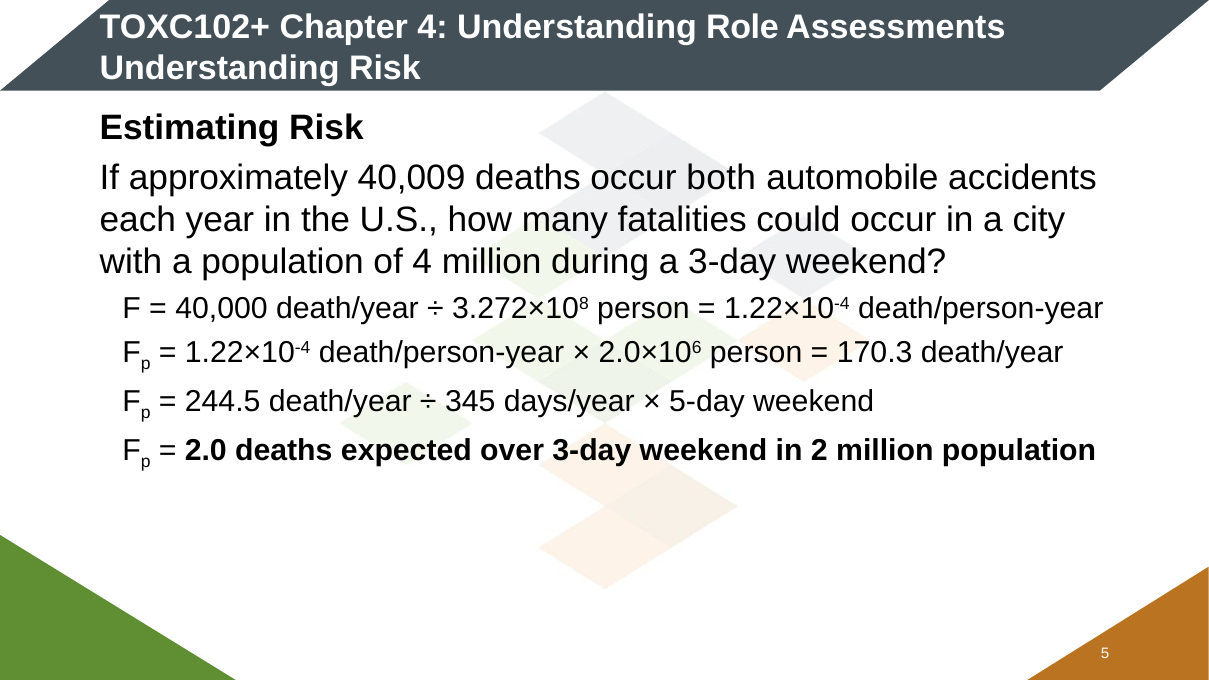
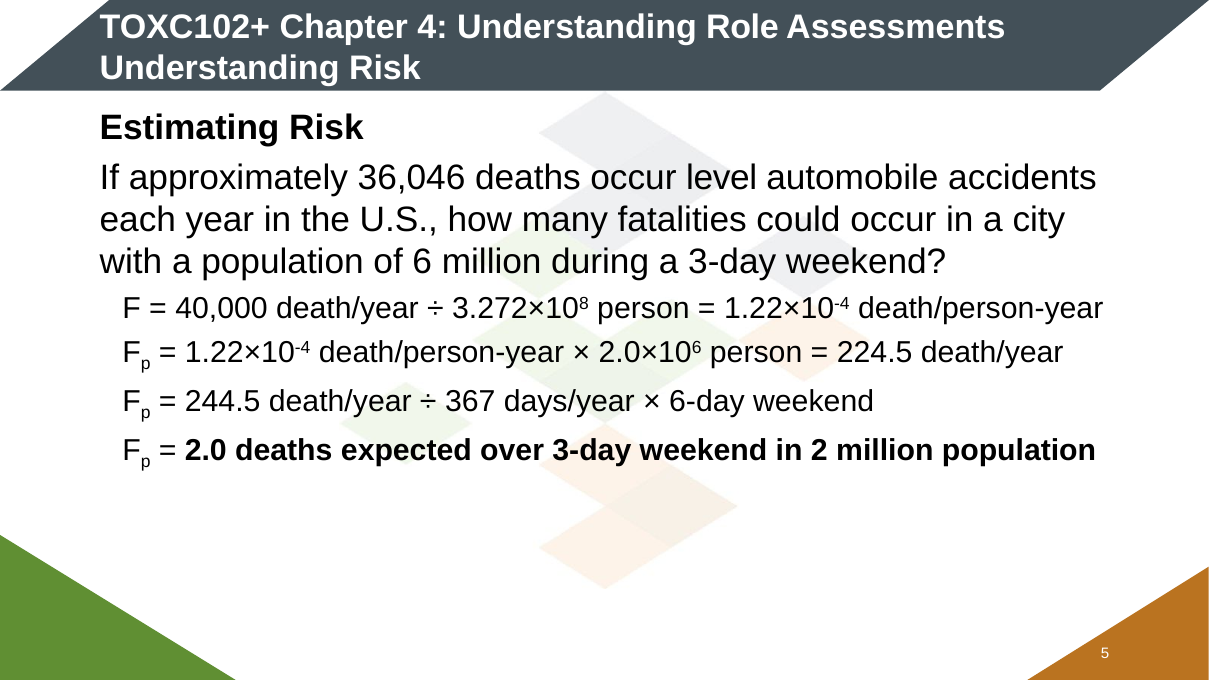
40,009: 40,009 -> 36,046
both: both -> level
of 4: 4 -> 6
170.3: 170.3 -> 224.5
345: 345 -> 367
5-day: 5-day -> 6-day
